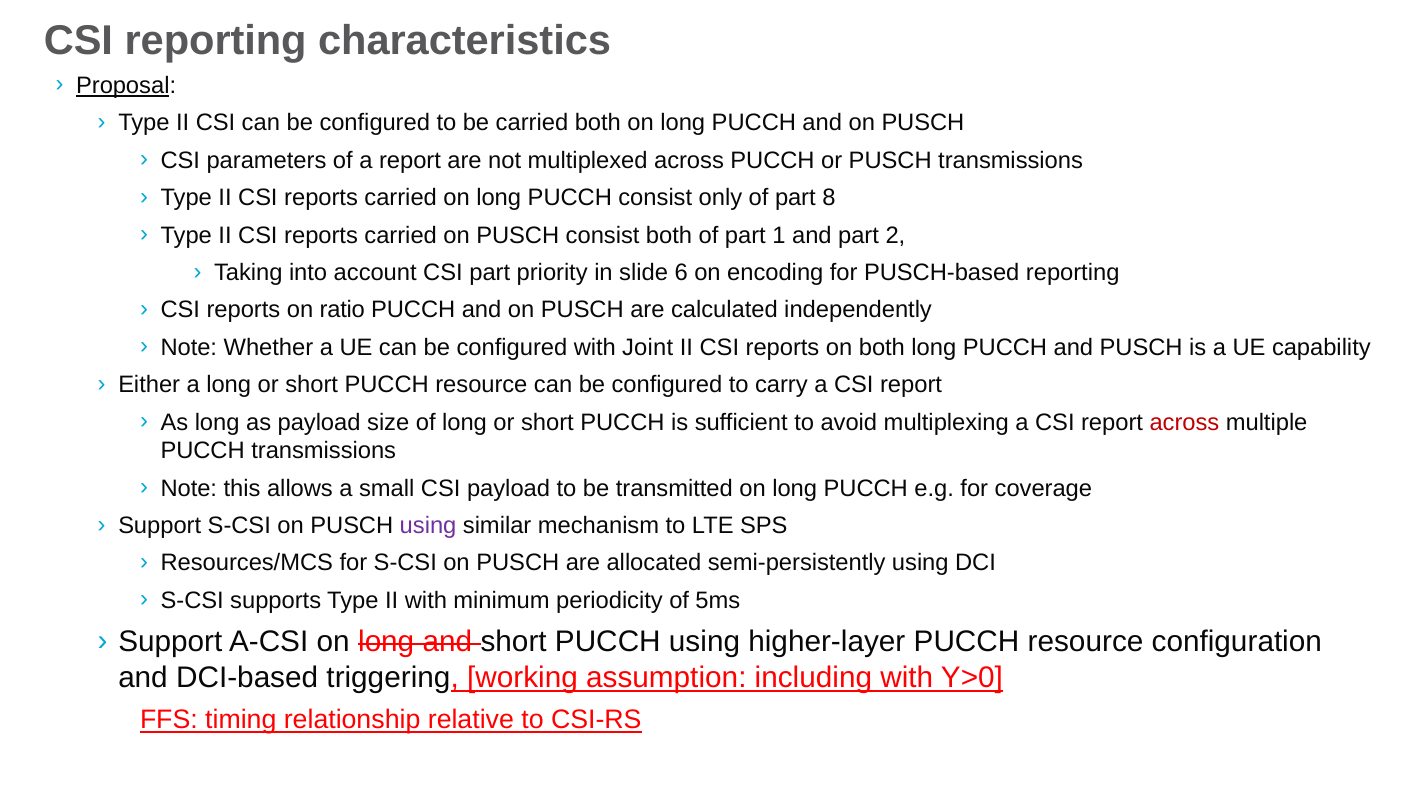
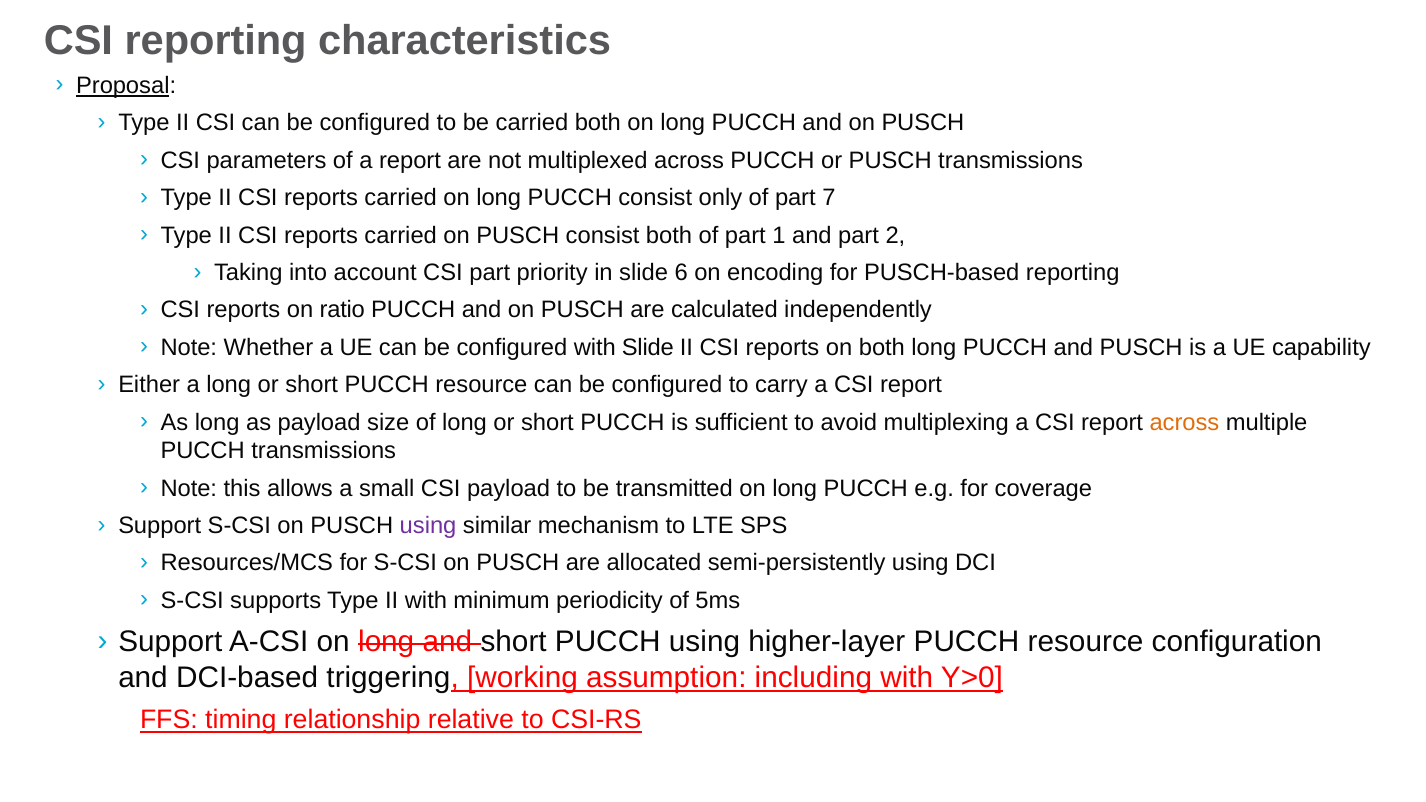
8: 8 -> 7
with Joint: Joint -> Slide
across at (1184, 422) colour: red -> orange
